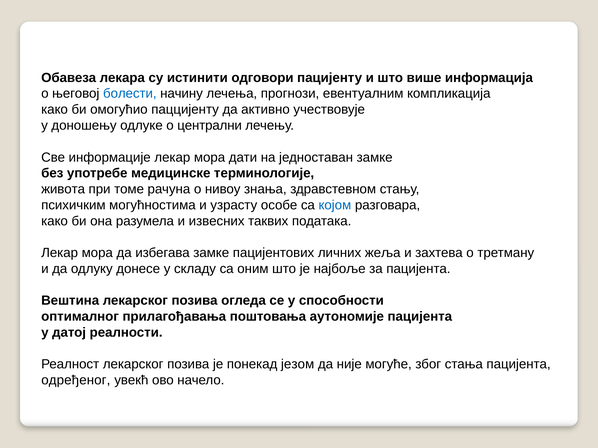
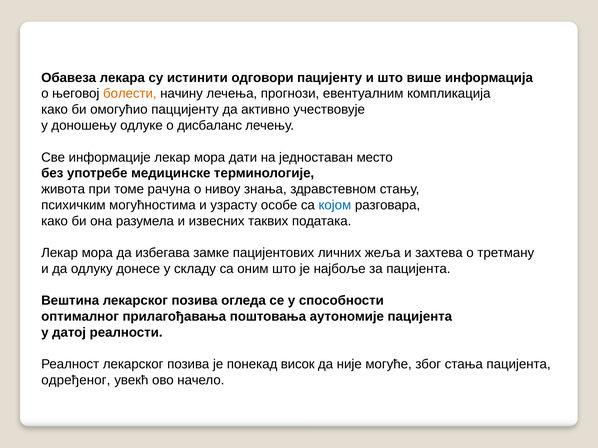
болести colour: blue -> orange
централни: централни -> дисбаланс
једноставан замке: замке -> место
језом: језом -> висок
